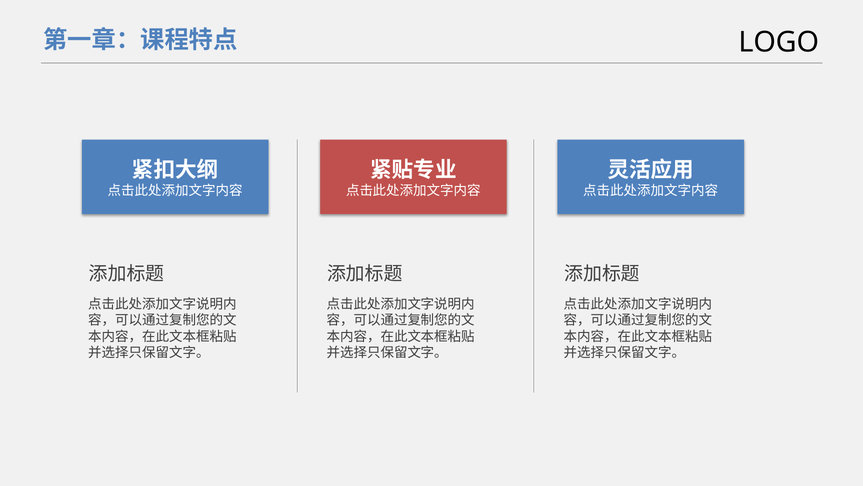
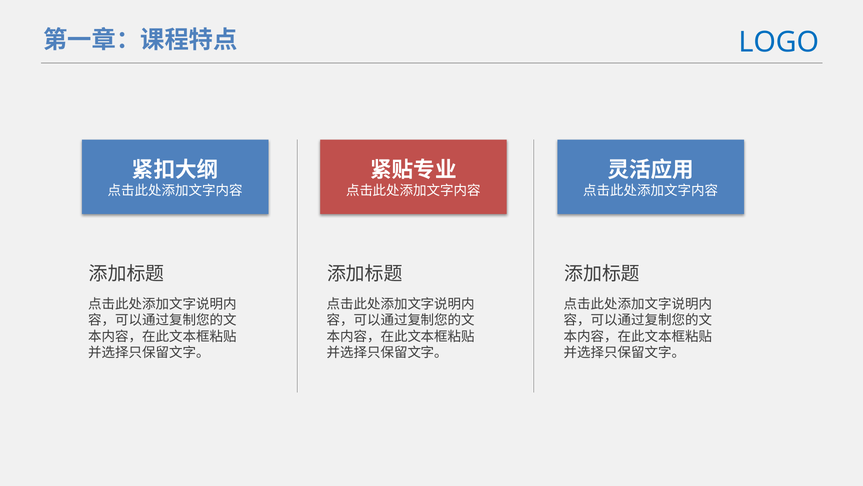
LOGO colour: black -> blue
